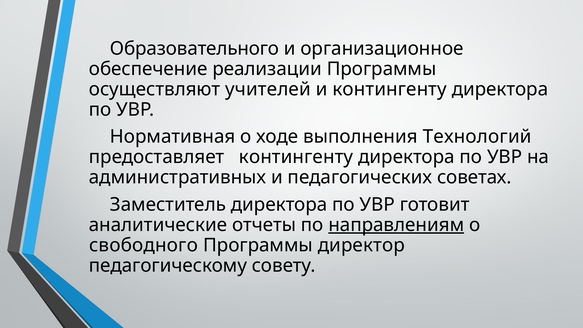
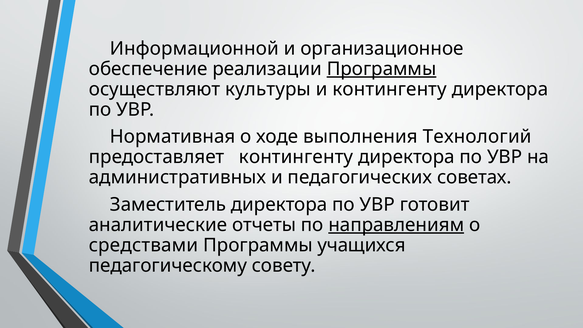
Образовательного: Образовательного -> Информационной
Программы at (382, 69) underline: none -> present
учителей: учителей -> культуры
свободного: свободного -> средствами
директор: директор -> учащихся
